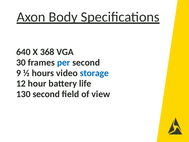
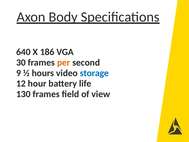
368: 368 -> 186
per colour: blue -> orange
130 second: second -> frames
